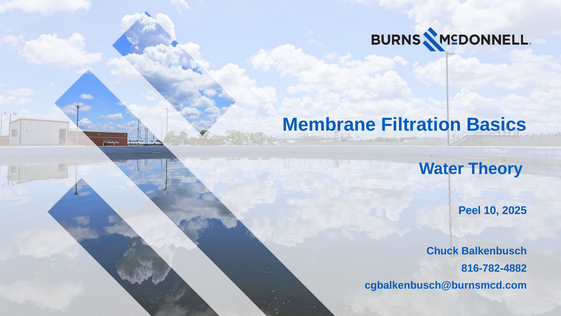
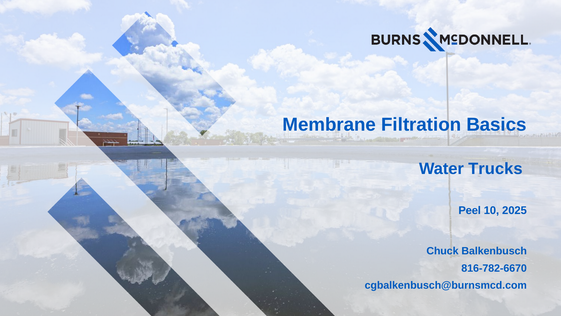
Theory: Theory -> Trucks
816-782-4882: 816-782-4882 -> 816-782-6670
